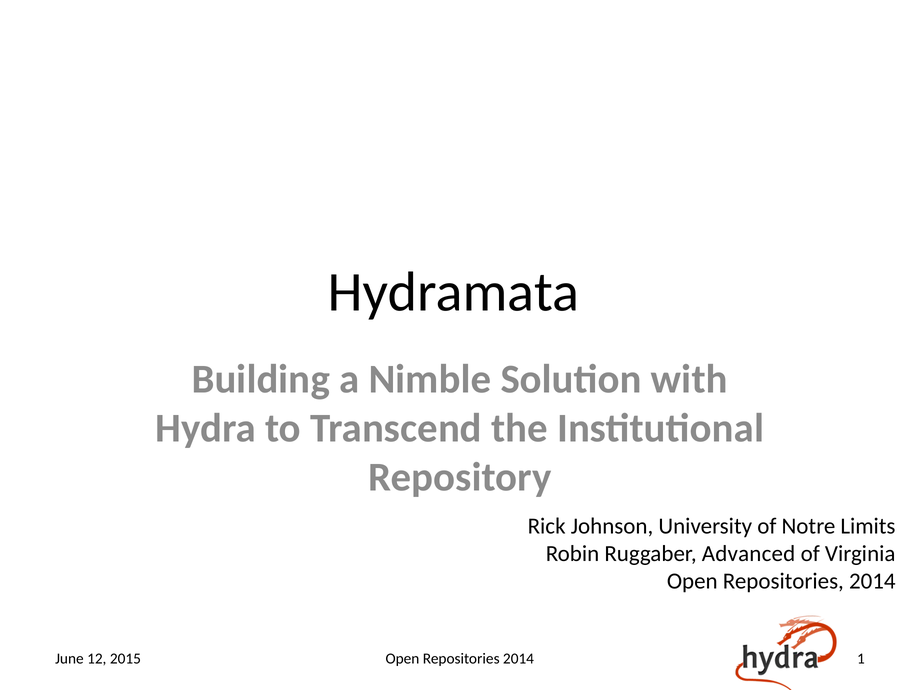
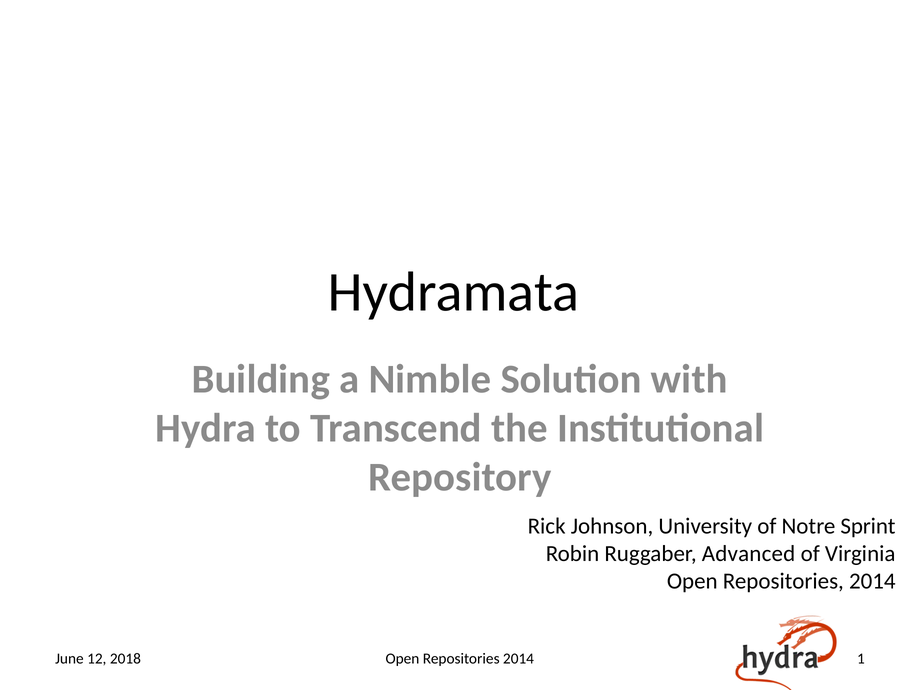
Limits: Limits -> Sprint
2015: 2015 -> 2018
